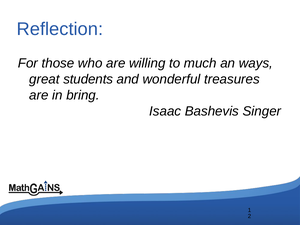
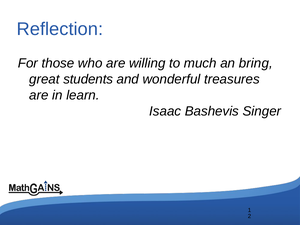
ways: ways -> bring
bring: bring -> learn
